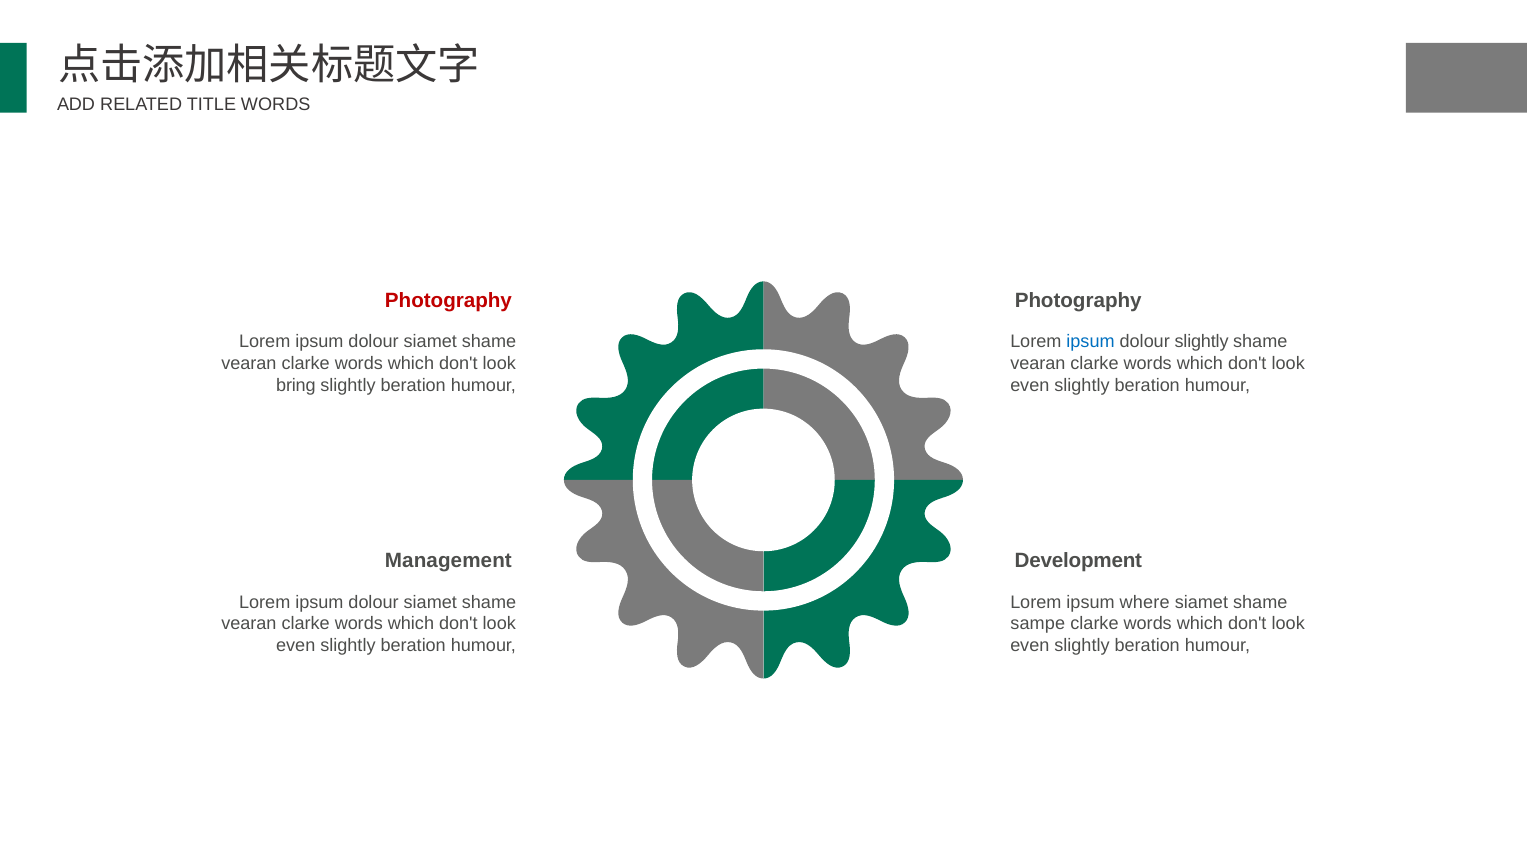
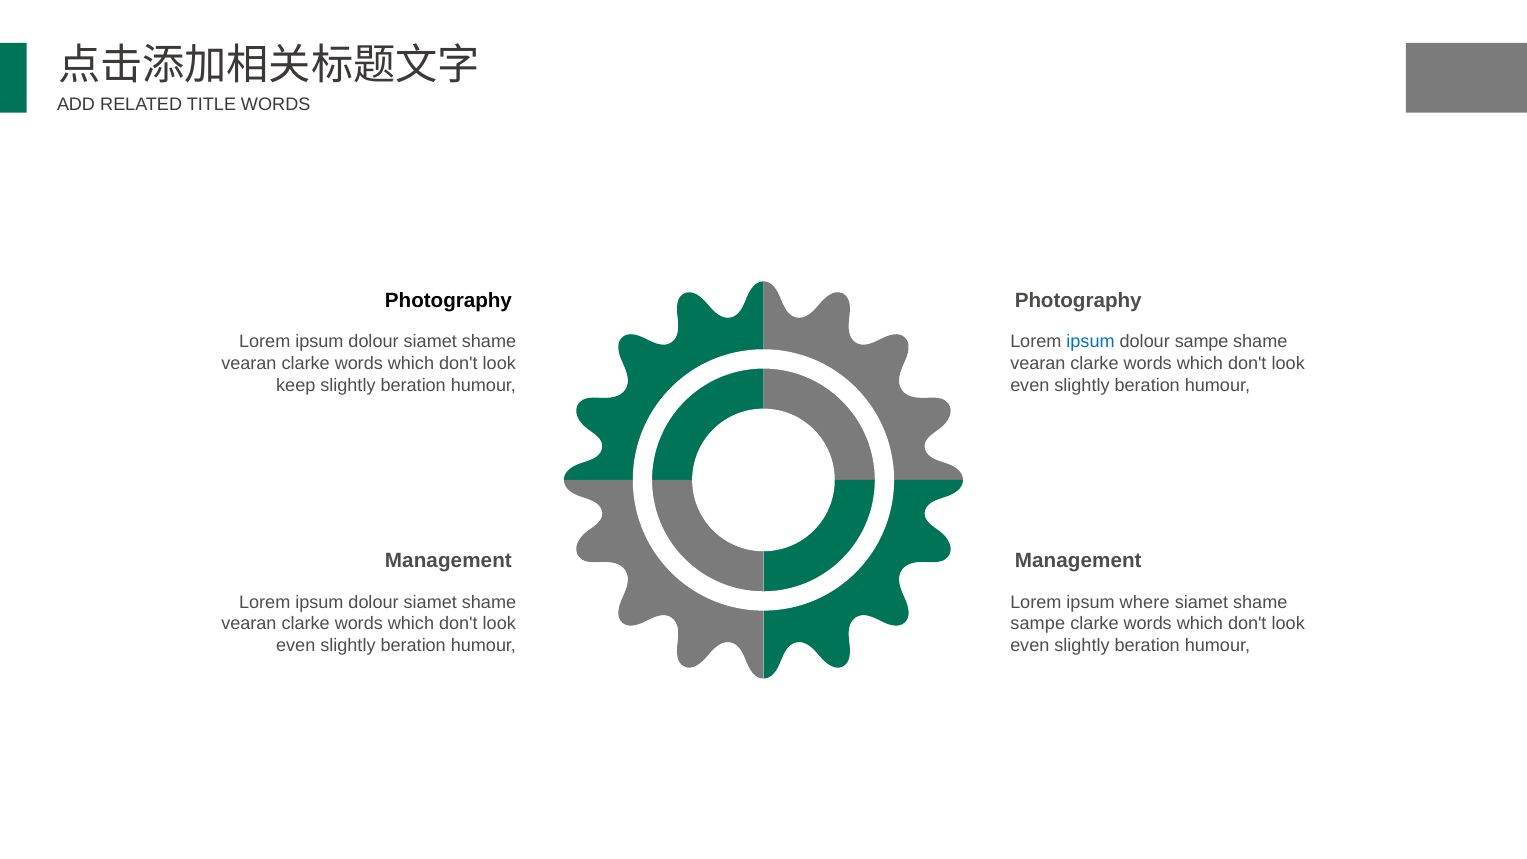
Photography at (448, 301) colour: red -> black
dolour slightly: slightly -> sampe
bring: bring -> keep
Development at (1078, 561): Development -> Management
